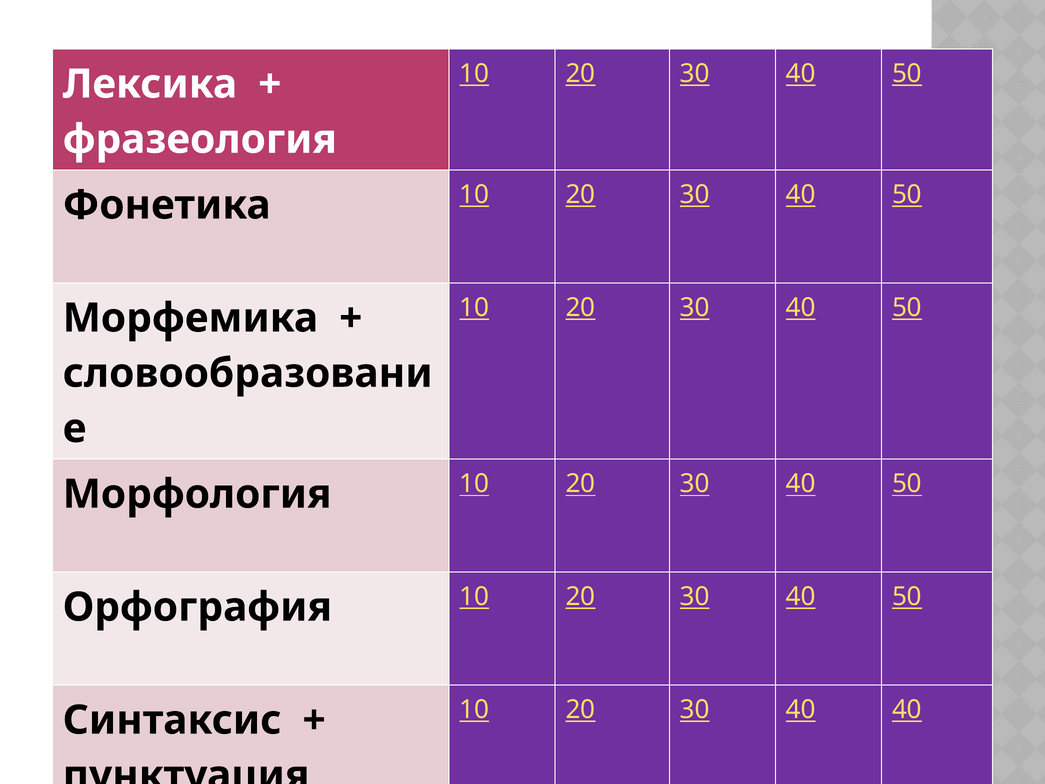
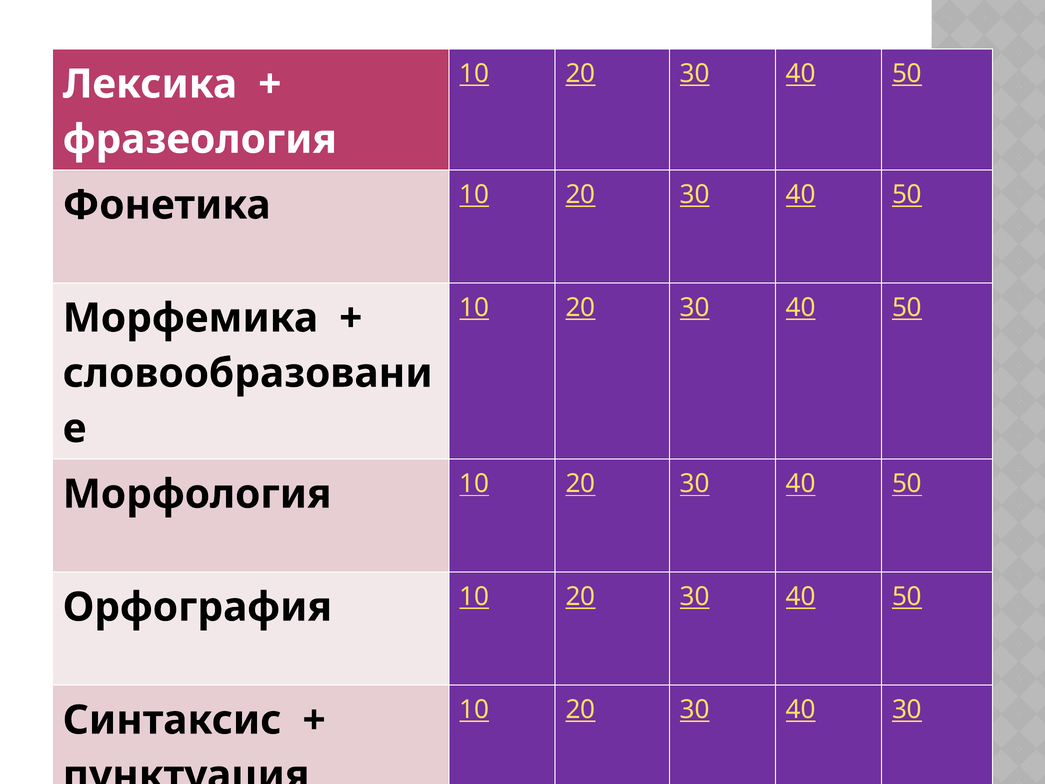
40 40: 40 -> 30
